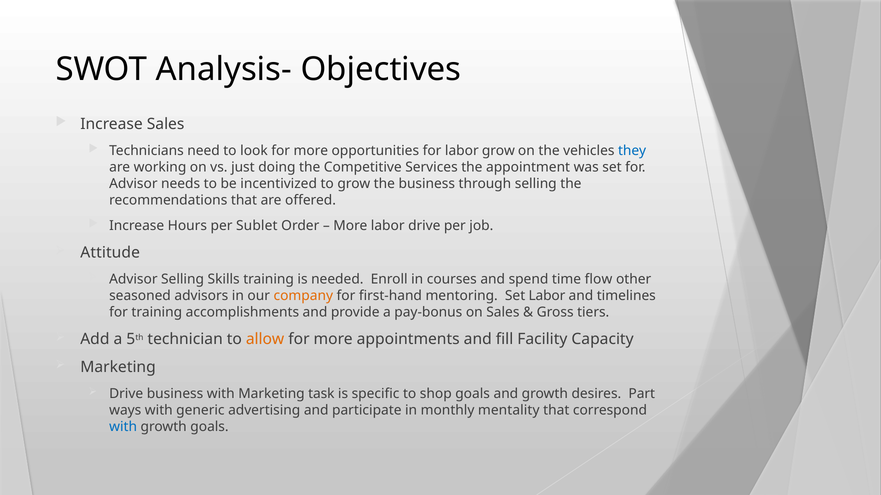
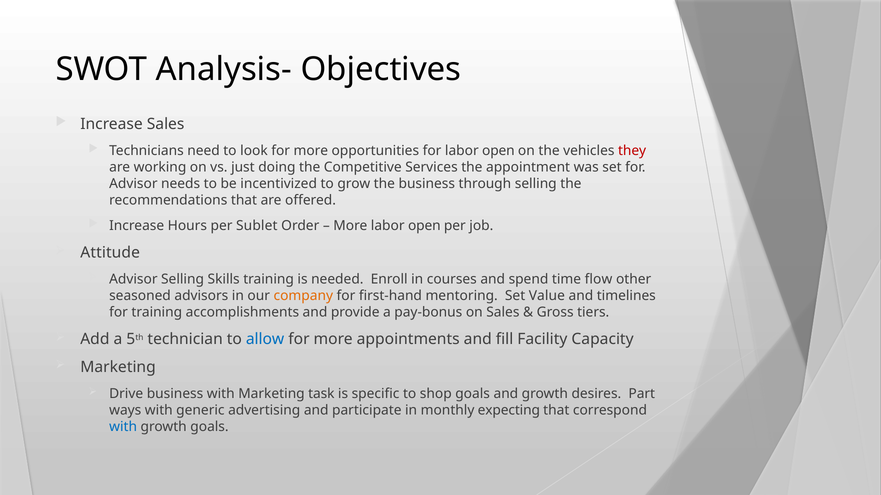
for labor grow: grow -> open
they colour: blue -> red
More labor drive: drive -> open
Set Labor: Labor -> Value
allow colour: orange -> blue
mentality: mentality -> expecting
